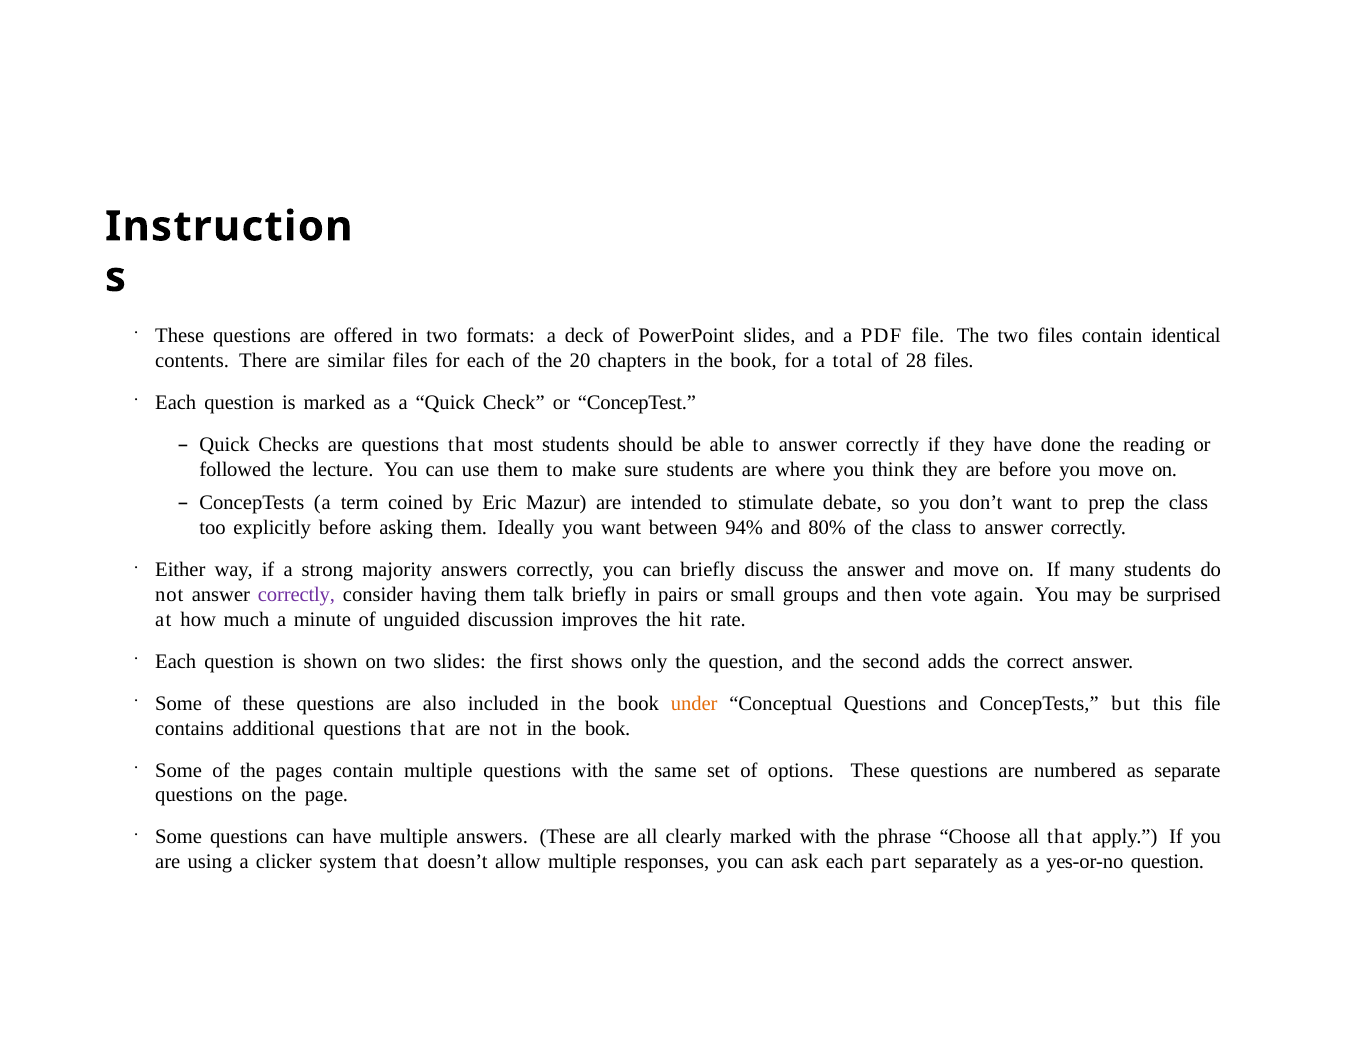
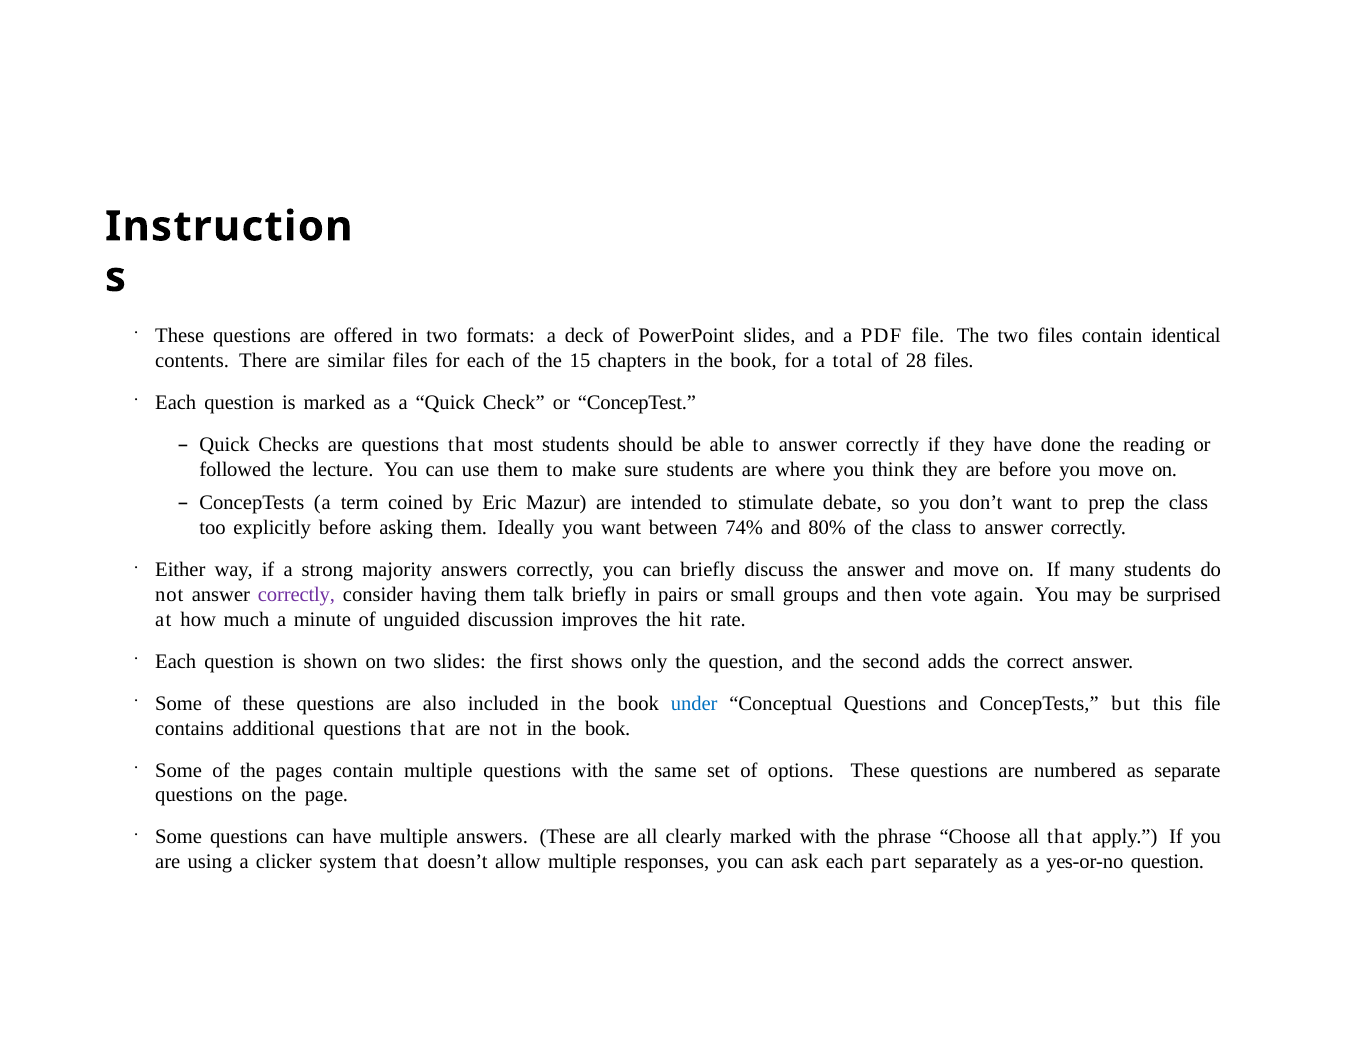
20: 20 -> 15
94%: 94% -> 74%
under colour: orange -> blue
